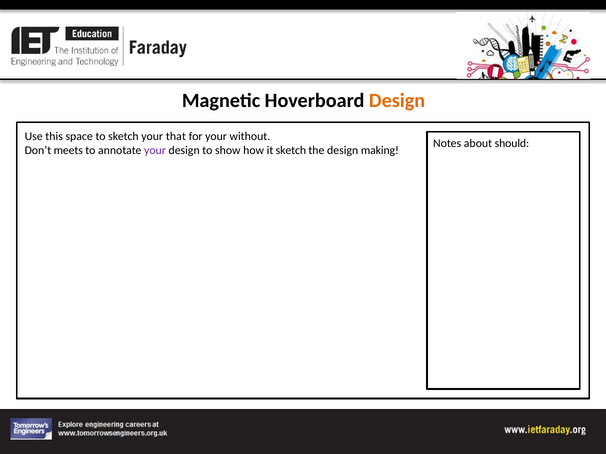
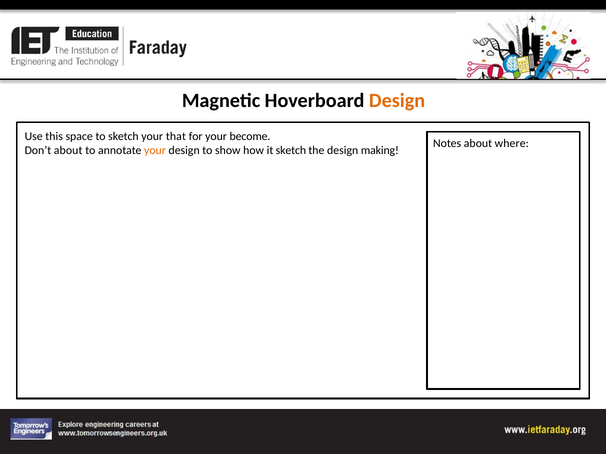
without: without -> become
should: should -> where
Don’t meets: meets -> about
your at (155, 151) colour: purple -> orange
